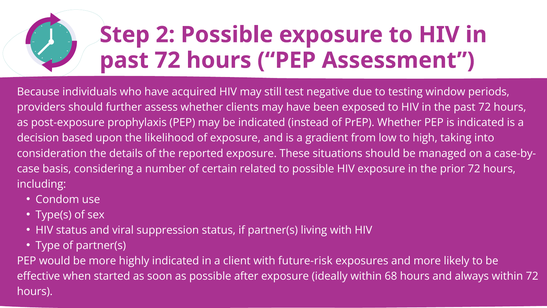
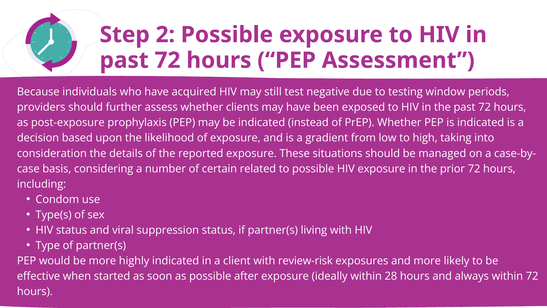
future-risk: future-risk -> review-risk
68: 68 -> 28
